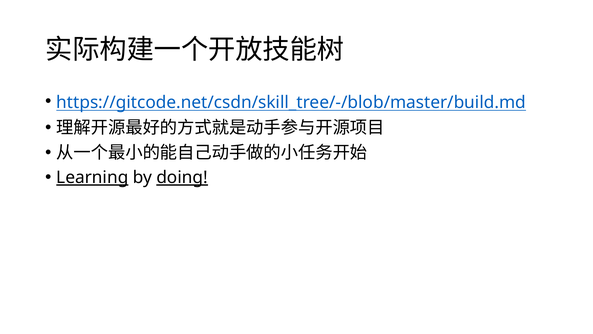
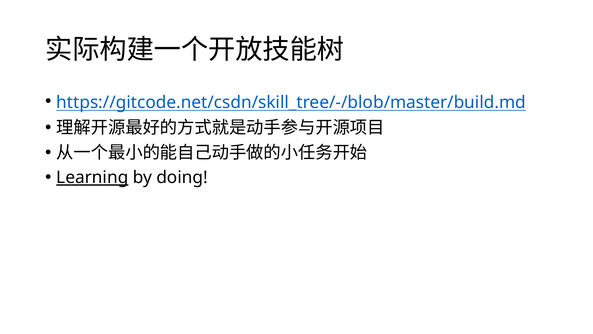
doing underline: present -> none
